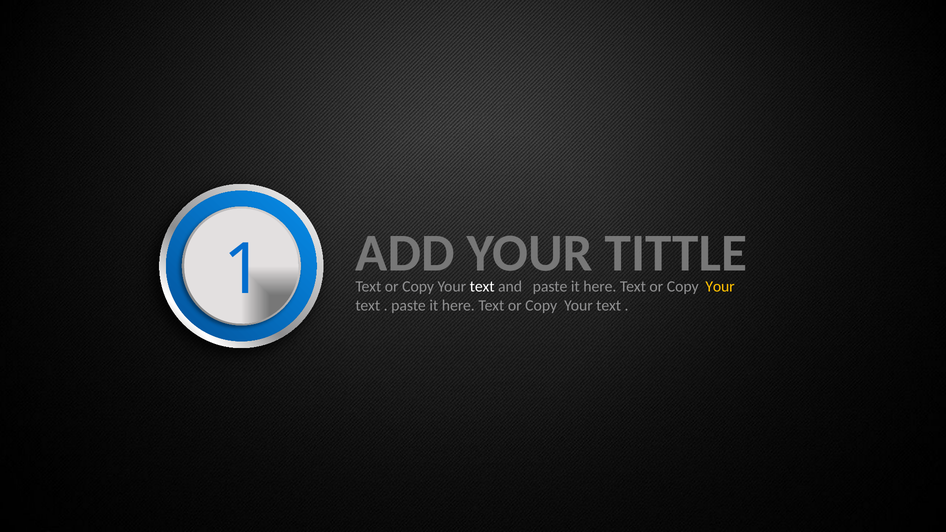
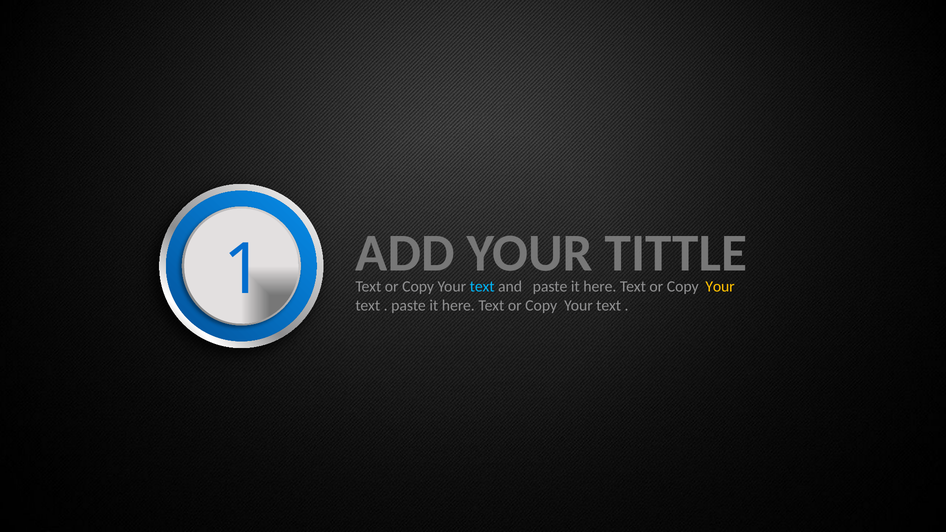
text at (482, 287) colour: white -> light blue
